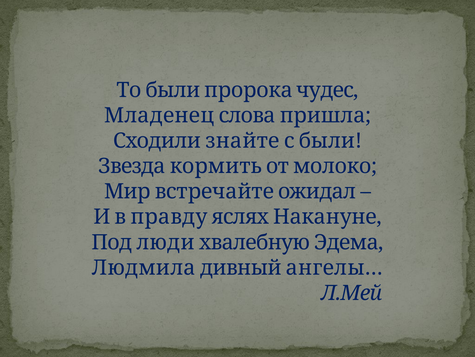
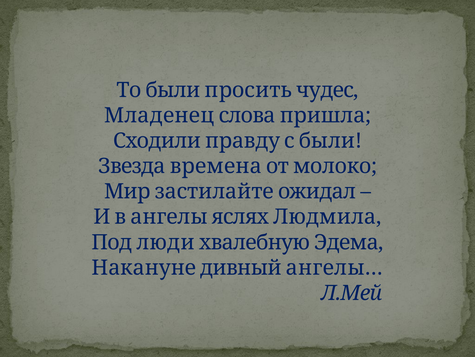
пророка: пророка -> просить
знайте: знайте -> правду
кормить: кормить -> времена
встречайте: встречайте -> застилайте
правду: правду -> ангелы
Накануне: Накануне -> Людмила
Людмила: Людмила -> Накануне
